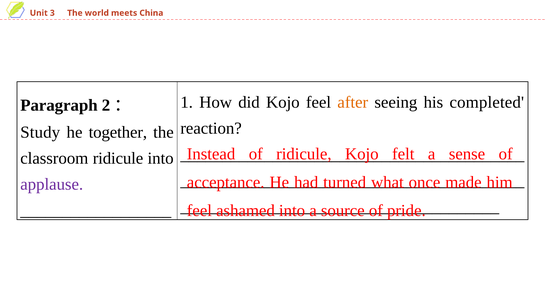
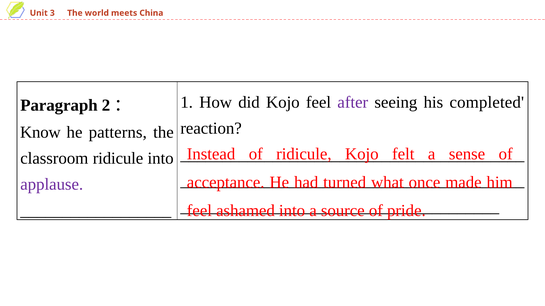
after colour: orange -> purple
Study: Study -> Know
together: together -> patterns
